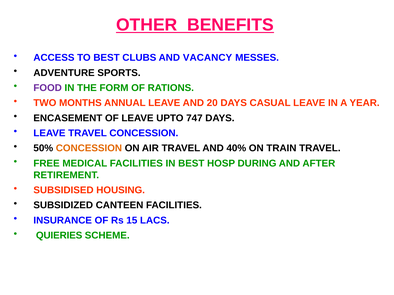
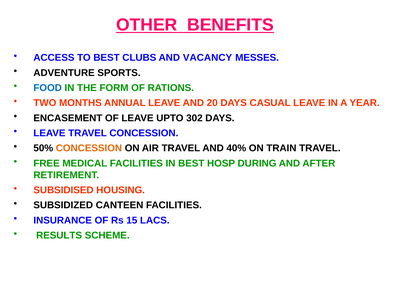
FOOD colour: purple -> blue
747: 747 -> 302
QUIERIES: QUIERIES -> RESULTS
